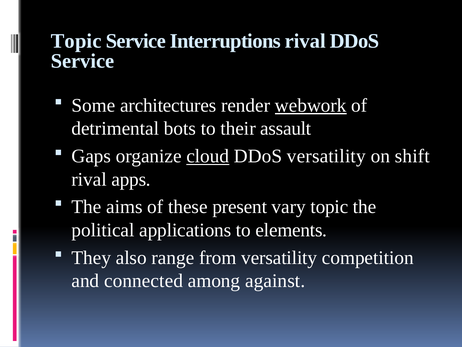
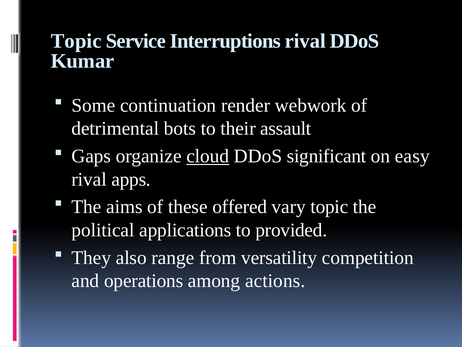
Service at (83, 61): Service -> Kumar
architectures: architectures -> continuation
webwork underline: present -> none
DDoS versatility: versatility -> significant
shift: shift -> easy
present: present -> offered
elements: elements -> provided
connected: connected -> operations
against: against -> actions
